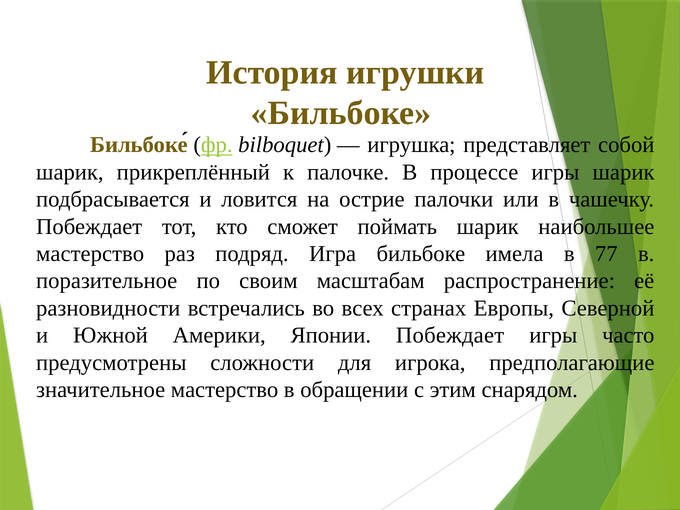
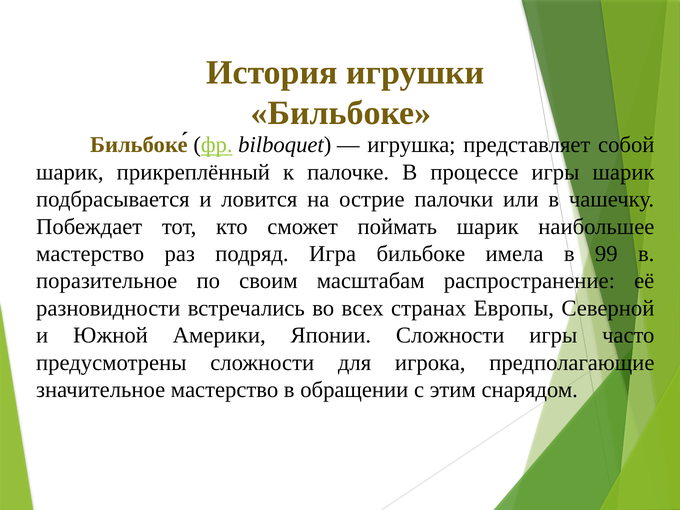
77: 77 -> 99
Японии Побеждает: Побеждает -> Сложности
